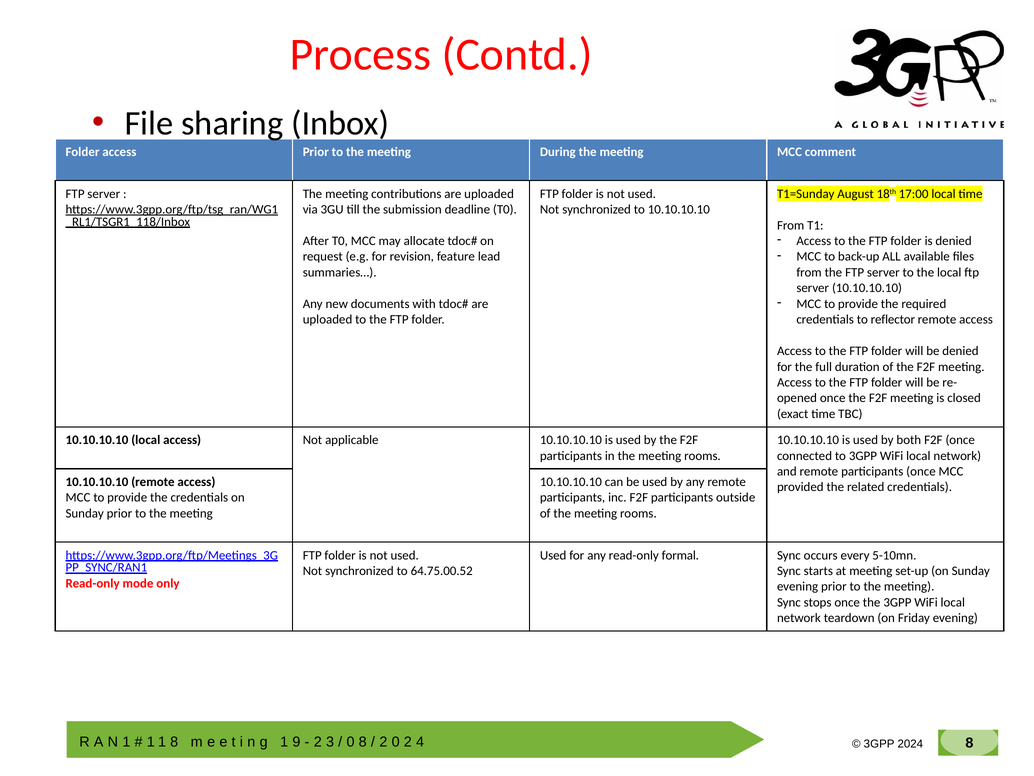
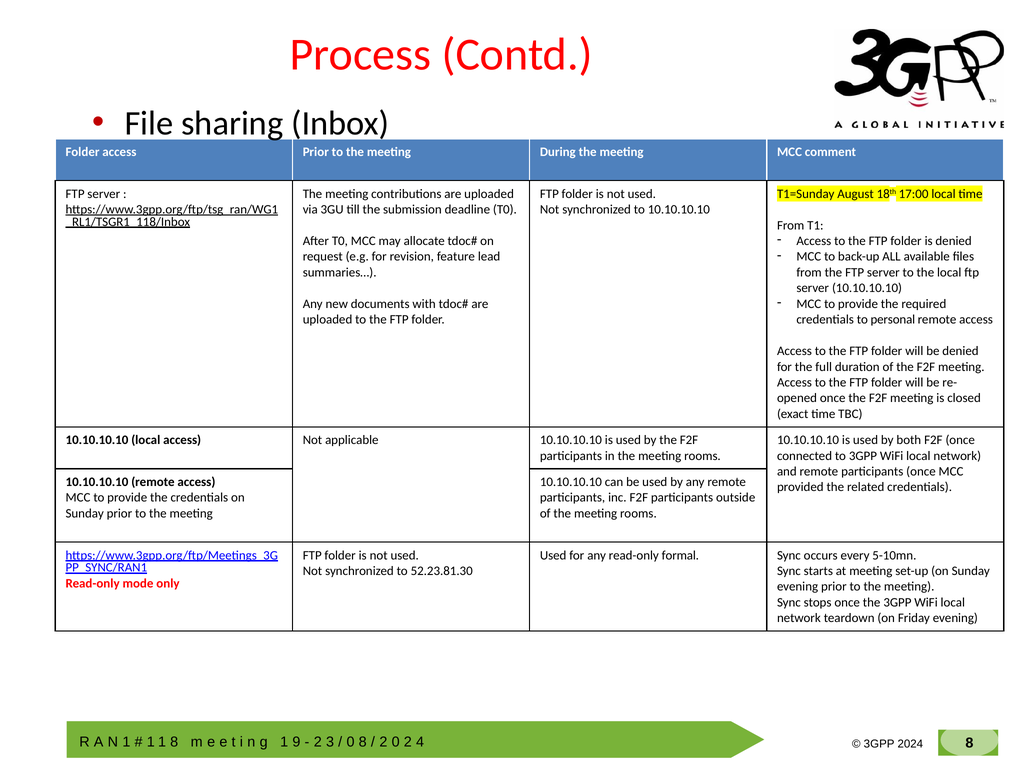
reflector: reflector -> personal
64.75.00.52: 64.75.00.52 -> 52.23.81.30
